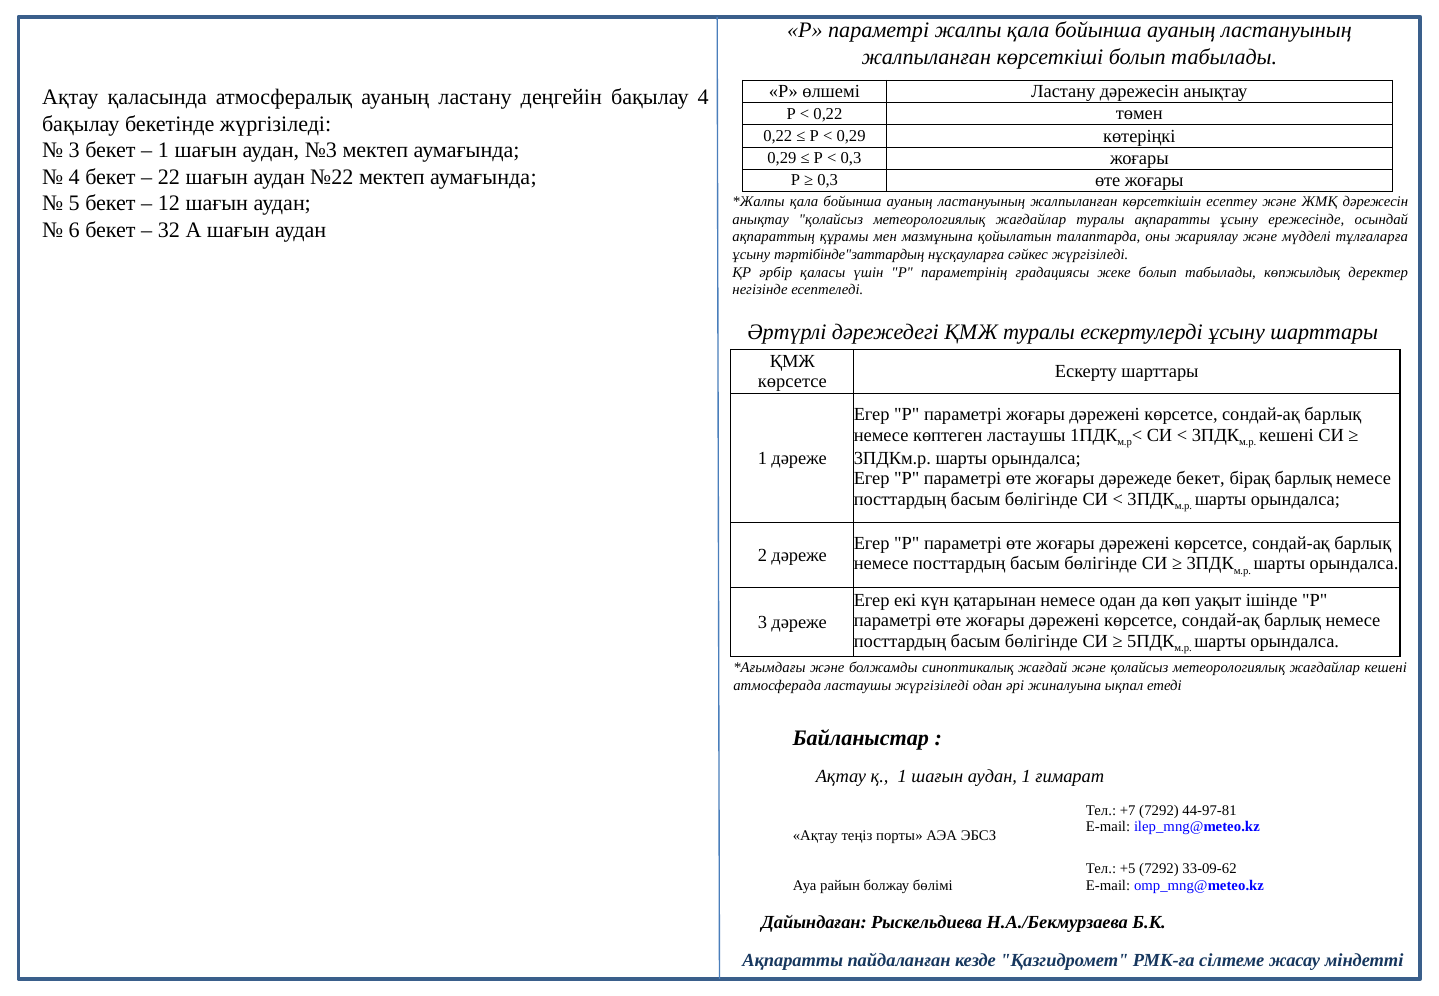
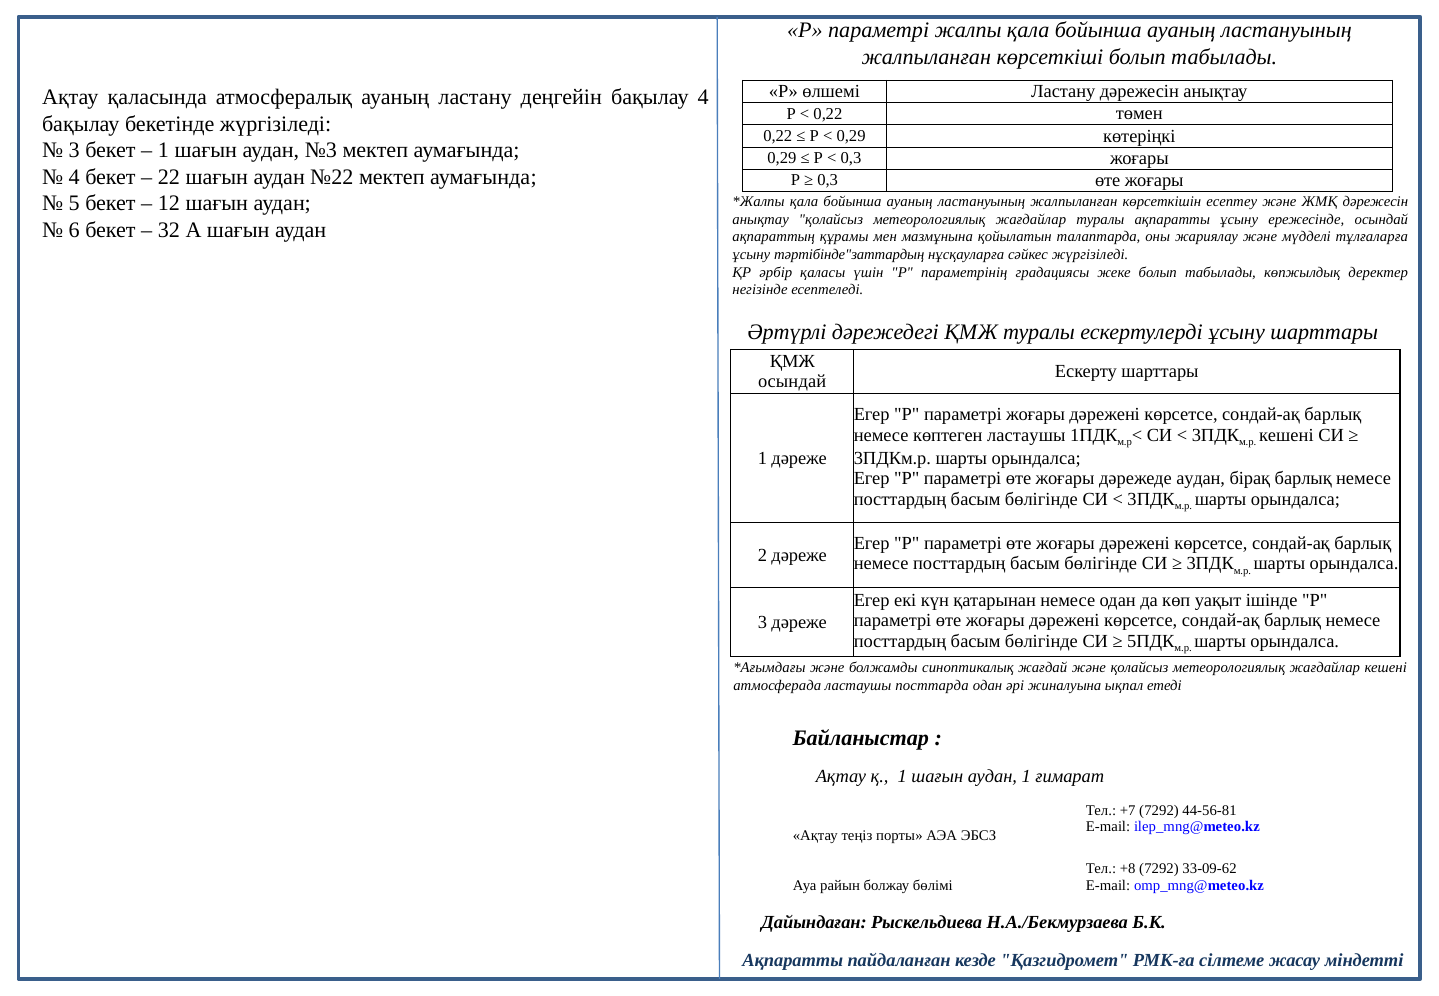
көрсетсе at (792, 382): көрсетсе -> осындай
дәрежеде бекет: бекет -> аудан
ластаушы жүргізіледі: жүргізіледі -> посттарда
44-97-81: 44-97-81 -> 44-56-81
+5: +5 -> +8
